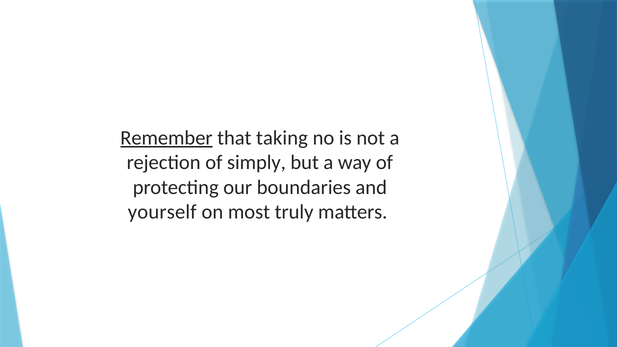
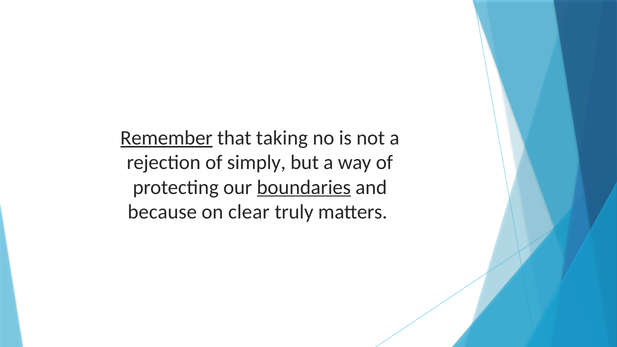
boundaries underline: none -> present
yourself: yourself -> because
most: most -> clear
